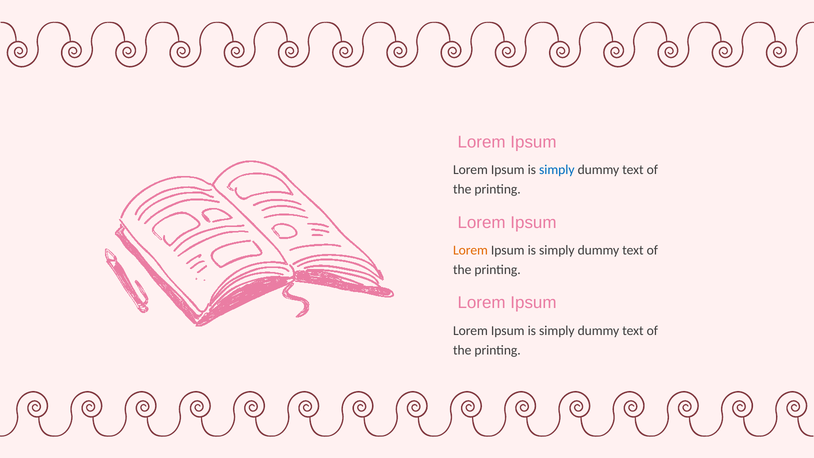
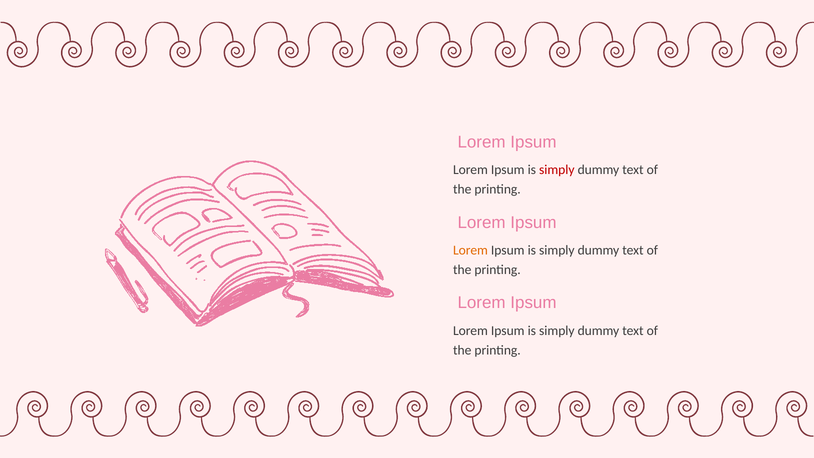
simply at (557, 170) colour: blue -> red
